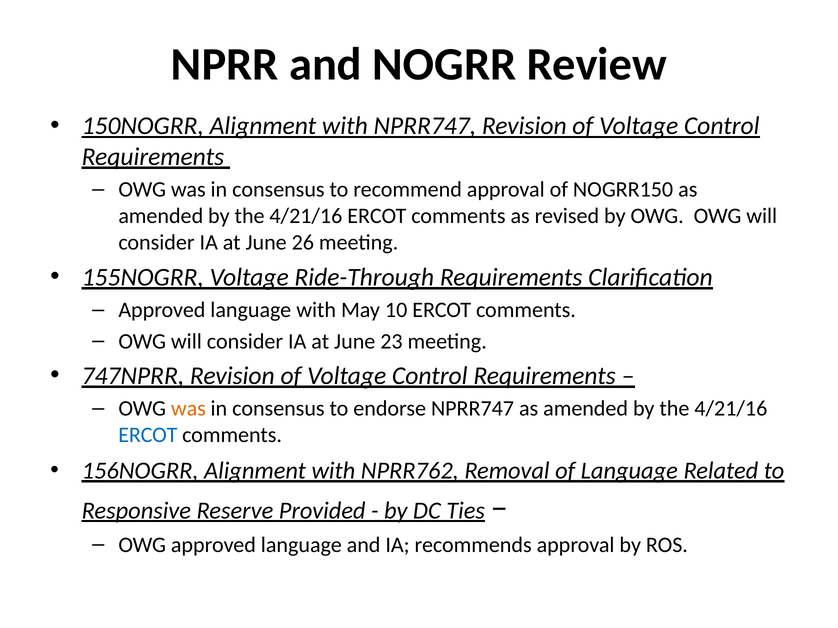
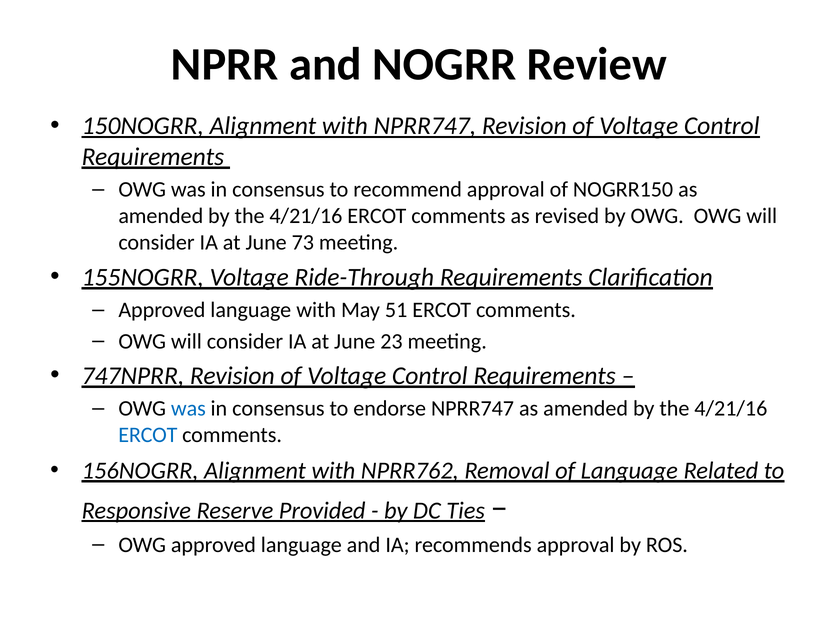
26: 26 -> 73
10: 10 -> 51
was at (188, 409) colour: orange -> blue
